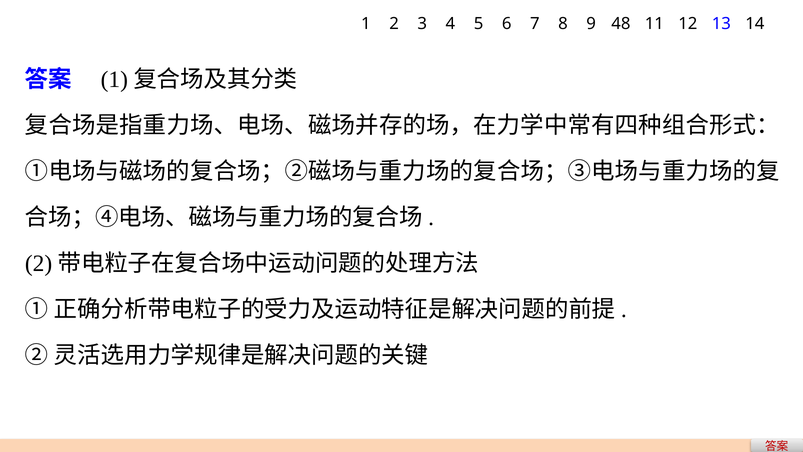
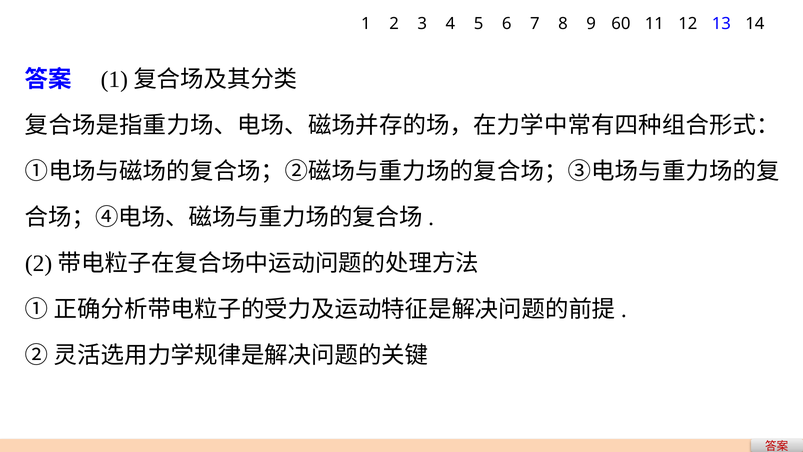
48: 48 -> 60
